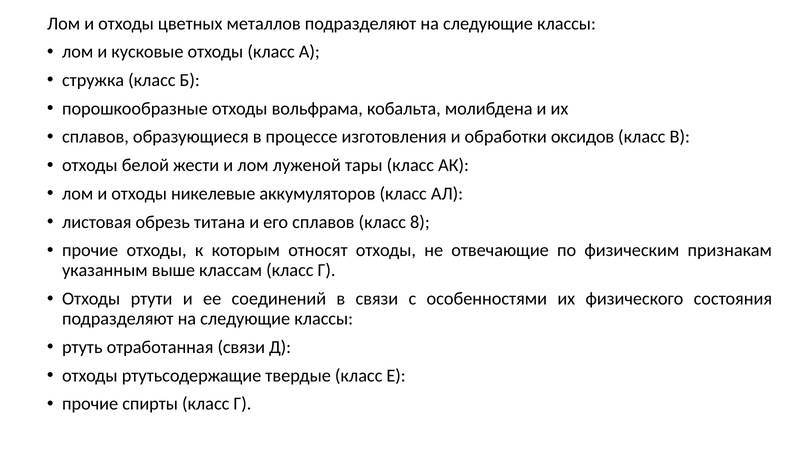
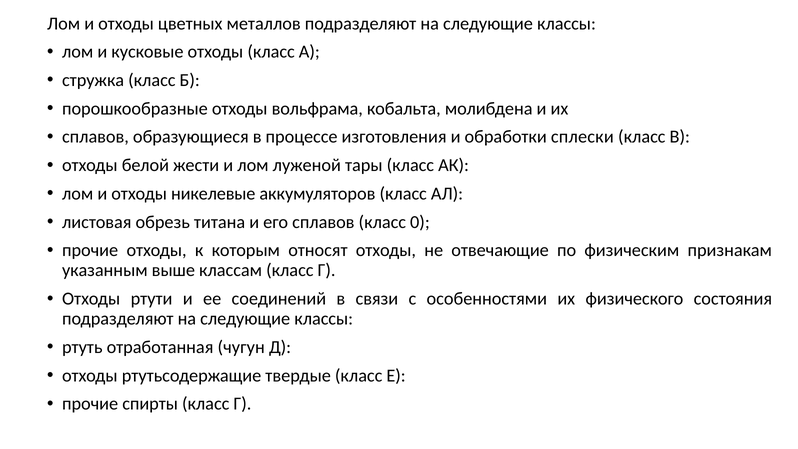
оксидов: оксидов -> сплески
8: 8 -> 0
отработанная связи: связи -> чугун
